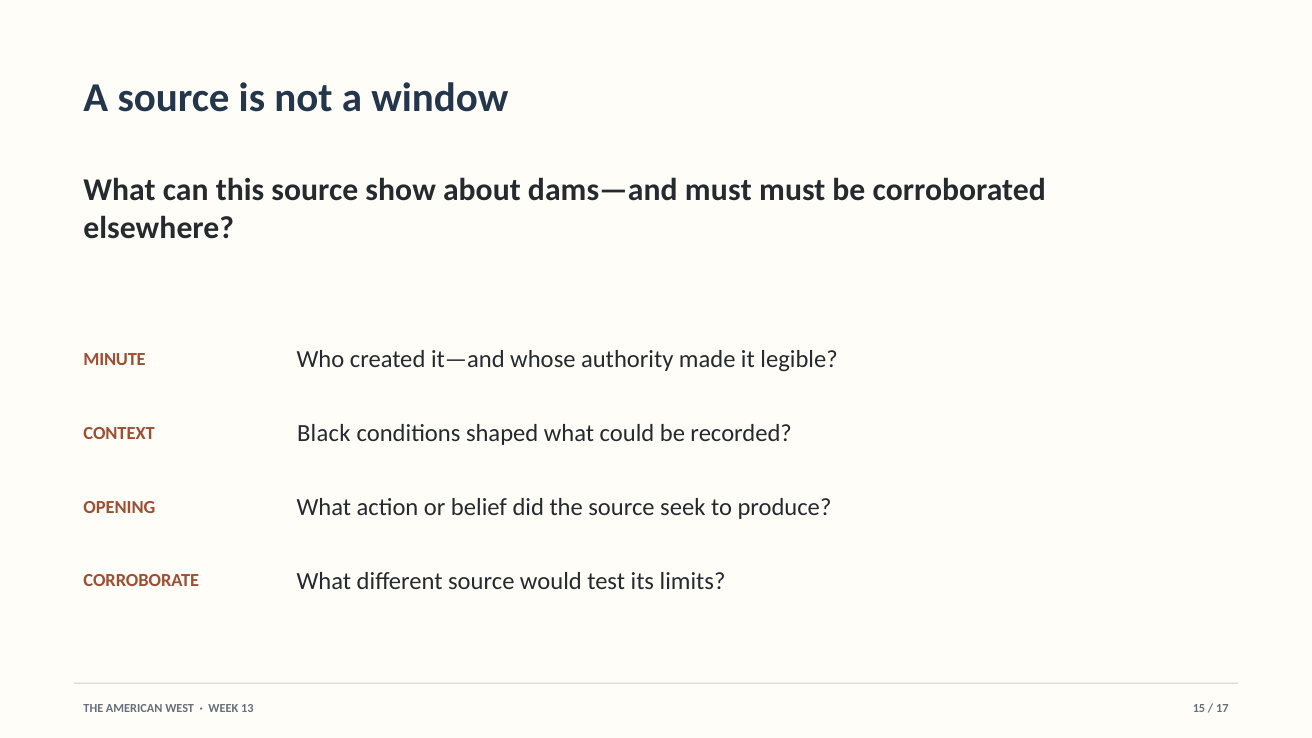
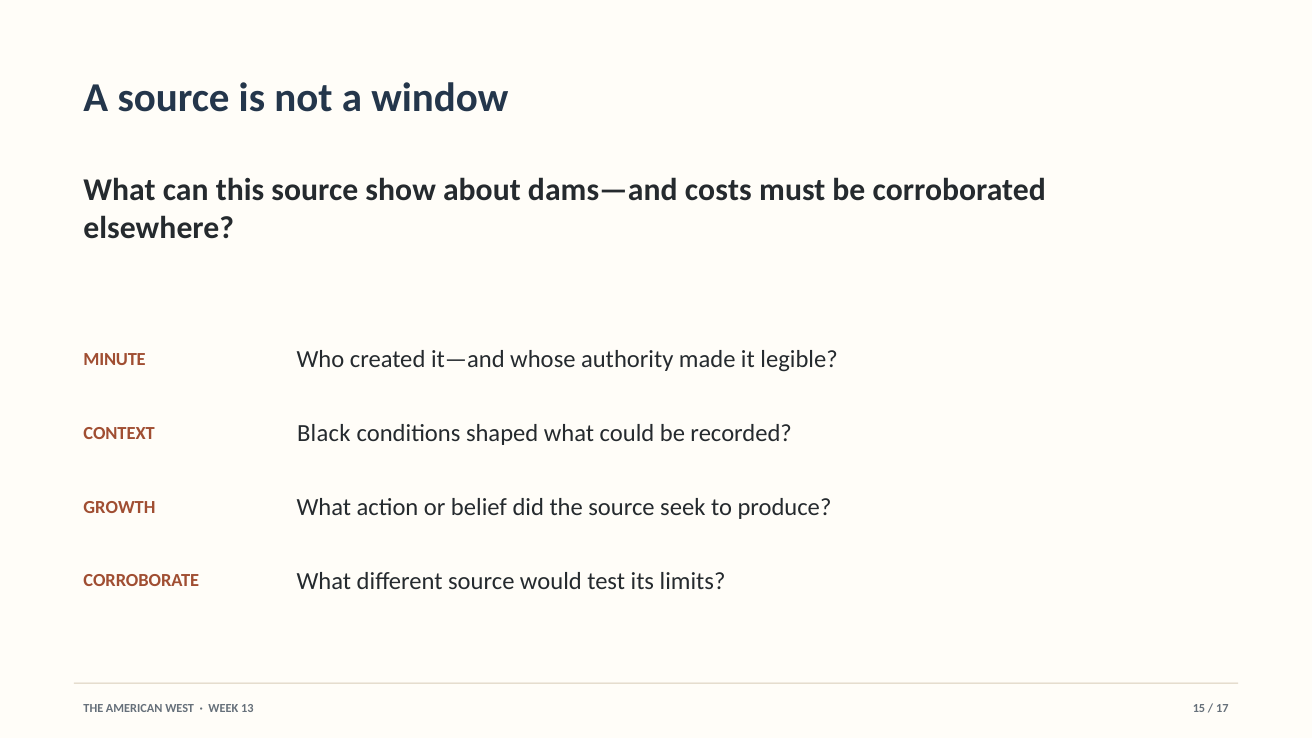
dams—and must: must -> costs
OPENING: OPENING -> GROWTH
